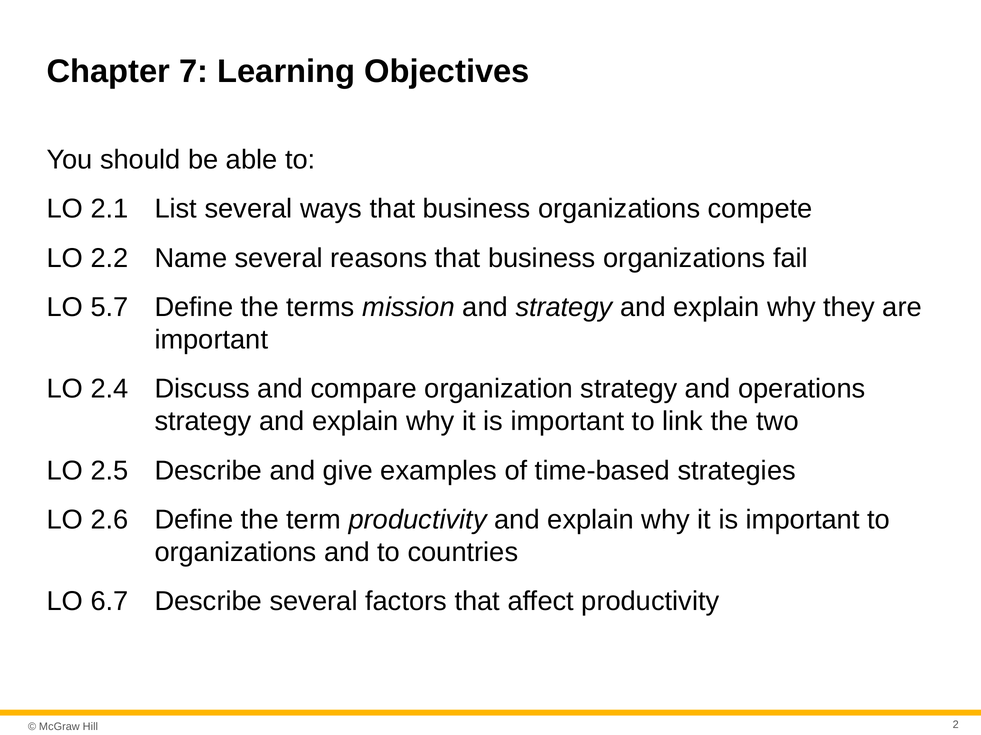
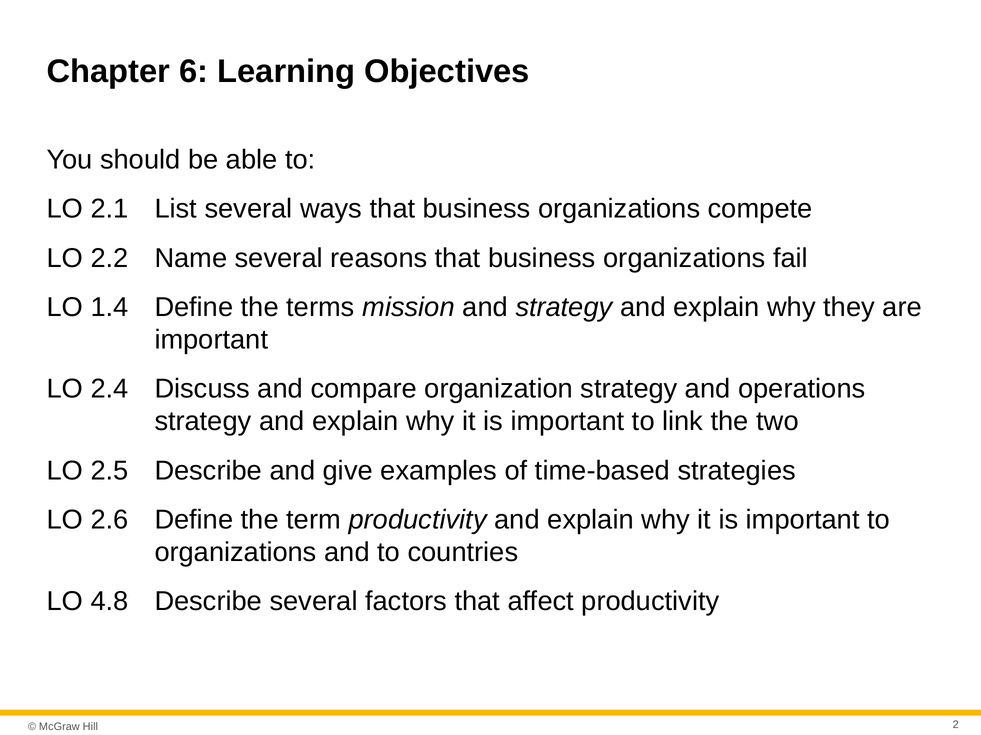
7: 7 -> 6
5.7: 5.7 -> 1.4
6.7: 6.7 -> 4.8
